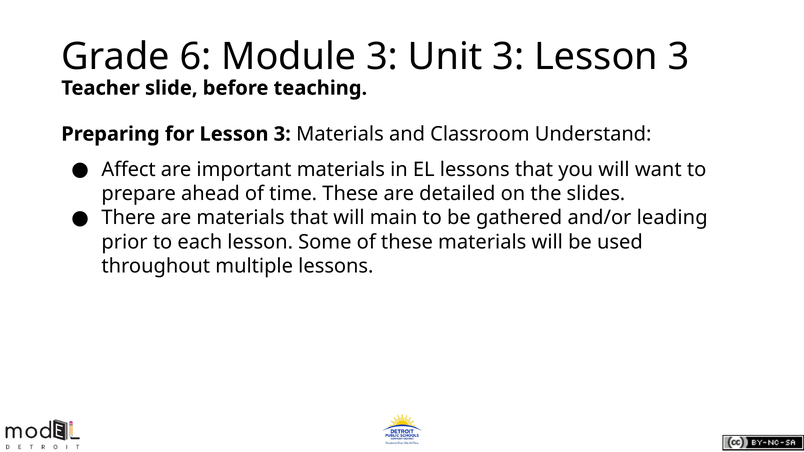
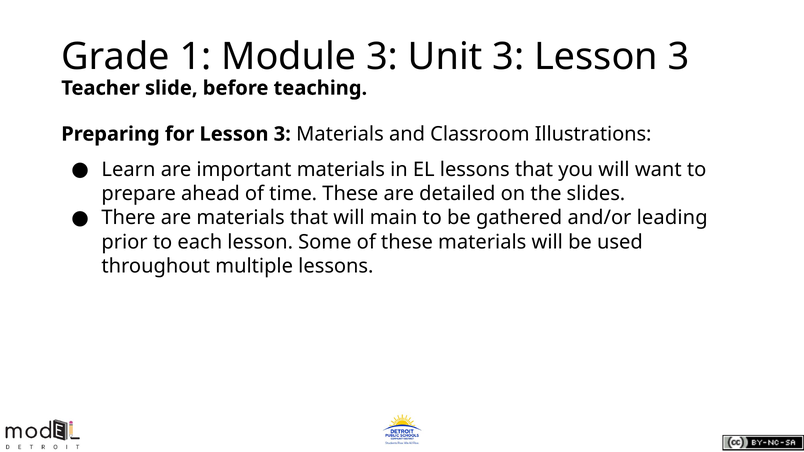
6: 6 -> 1
Understand: Understand -> Illustrations
Affect: Affect -> Learn
